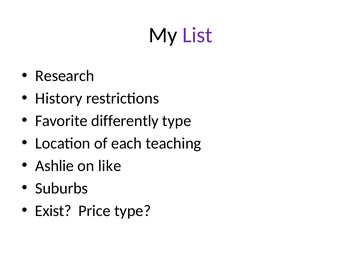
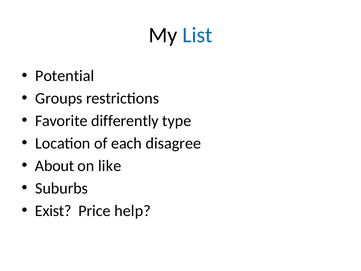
List colour: purple -> blue
Research: Research -> Potential
History: History -> Groups
teaching: teaching -> disagree
Ashlie: Ashlie -> About
Price type: type -> help
